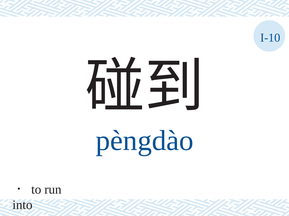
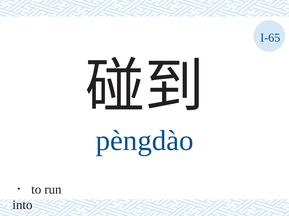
I-10: I-10 -> I-65
